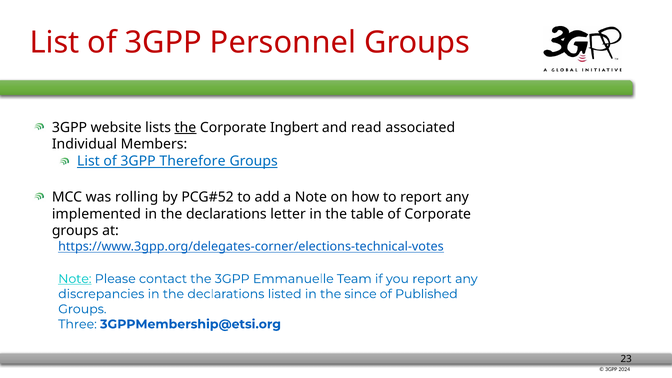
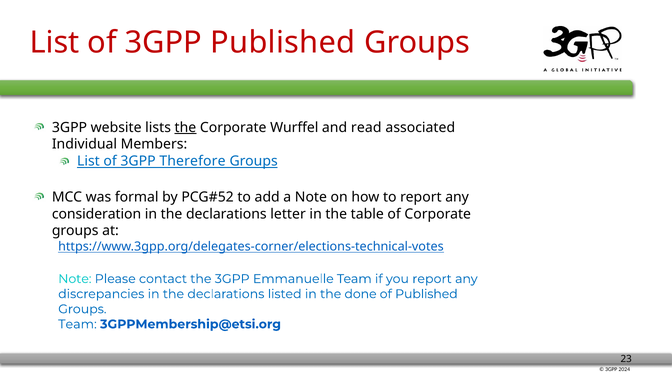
3GPP Personnel: Personnel -> Published
Ingbert: Ingbert -> Wurffel
rolling: rolling -> formal
implemented: implemented -> consideration
Note at (75, 279) underline: present -> none
since: since -> done
Three at (78, 324): Three -> Team
